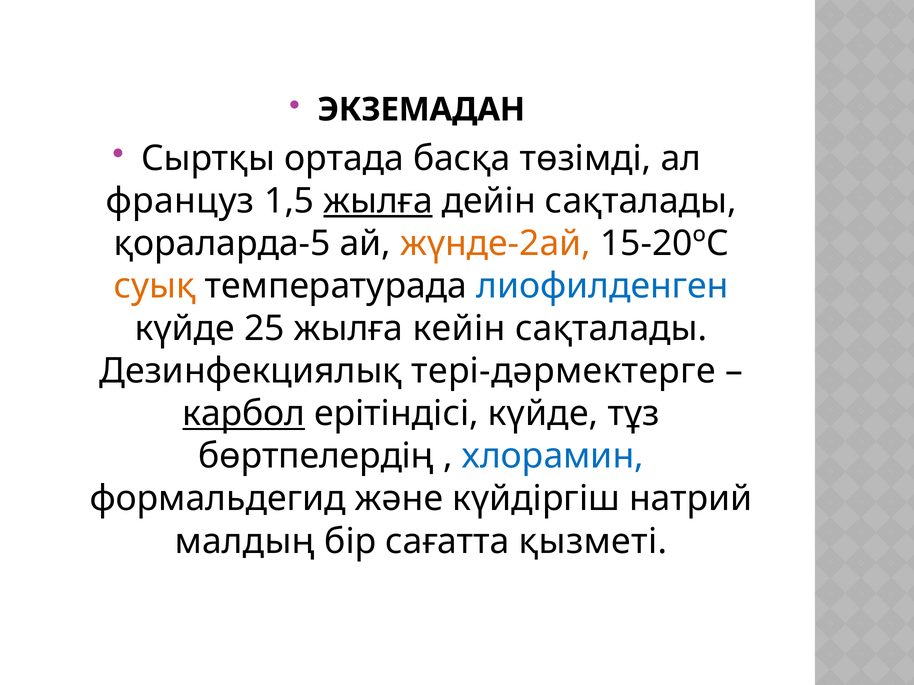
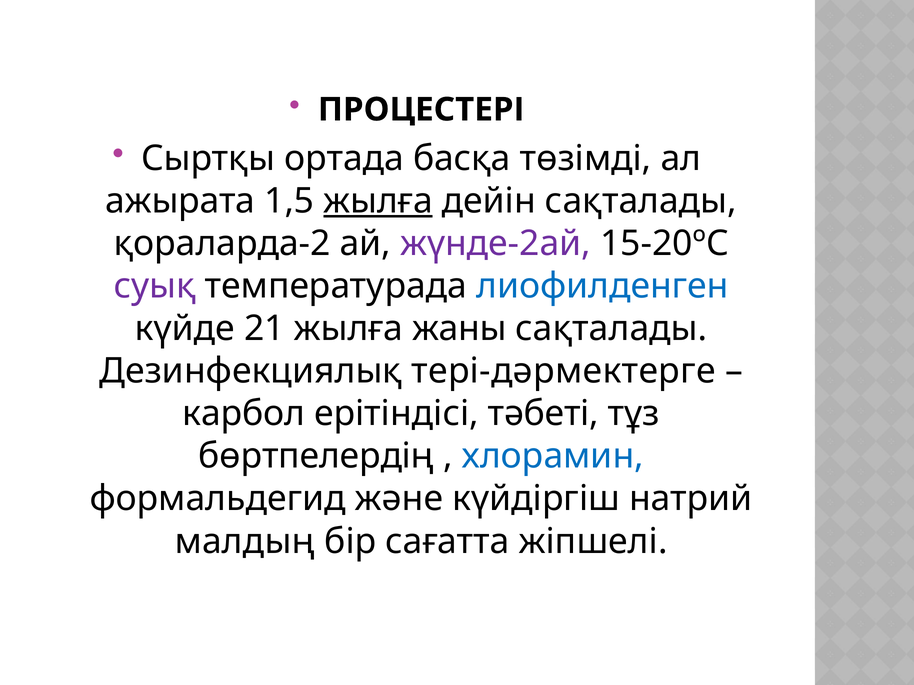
ЭКЗЕМАДАН: ЭКЗЕМАДАН -> ПРОЦЕСТЕРІ
француз: француз -> ажырата
қораларда-5: қораларда-5 -> қораларда-2
жүнде-2ай colour: orange -> purple
суық colour: orange -> purple
25: 25 -> 21
кейін: кейін -> жаны
карбол underline: present -> none
ерітіндісі күйде: күйде -> тәбеті
қызметі: қызметі -> жіпшелі
